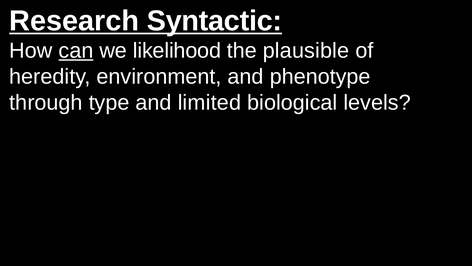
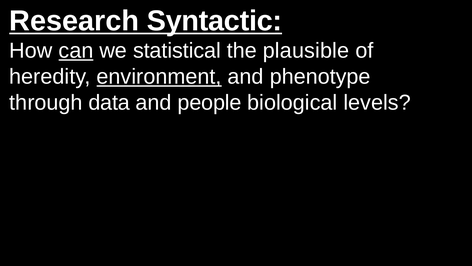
likelihood: likelihood -> statistical
environment underline: none -> present
type: type -> data
limited: limited -> people
